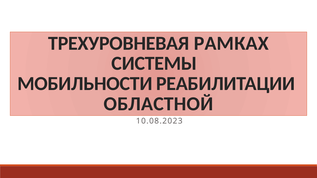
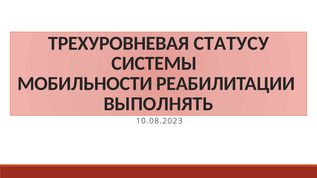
РАМКАХ: РАМКАХ -> СТАТУСУ
ОБЛАСТНОЙ: ОБЛАСТНОЙ -> ВЫПОЛНЯТЬ
